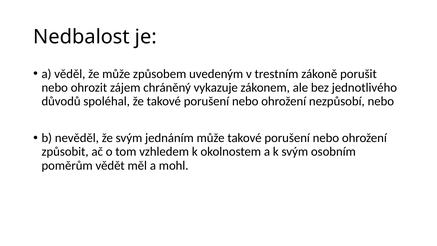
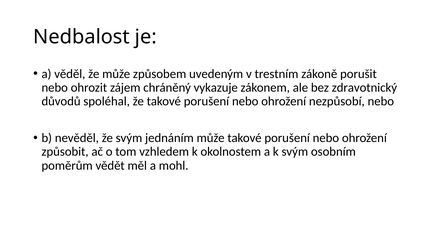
jednotlivého: jednotlivého -> zdravotnický
